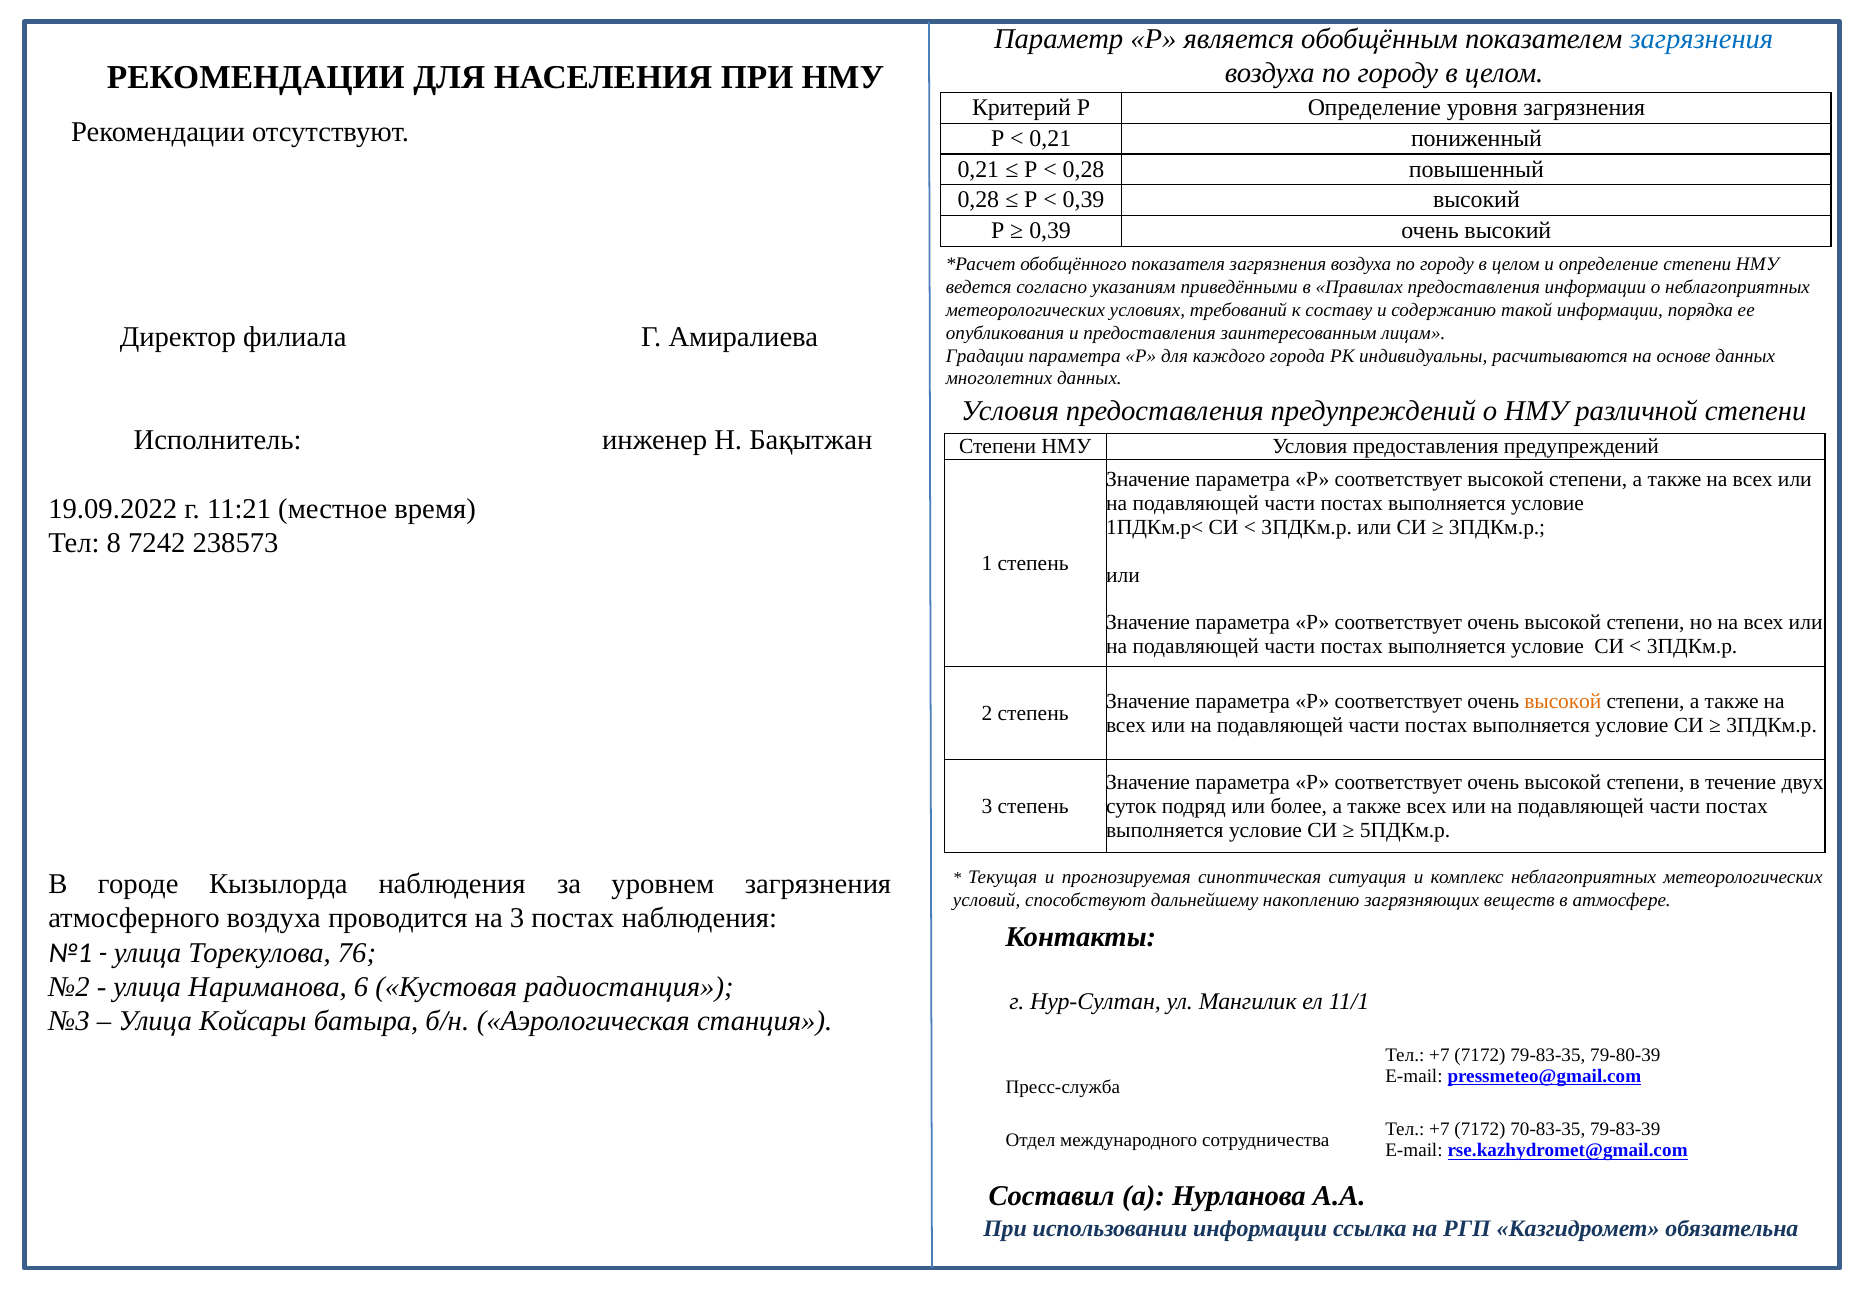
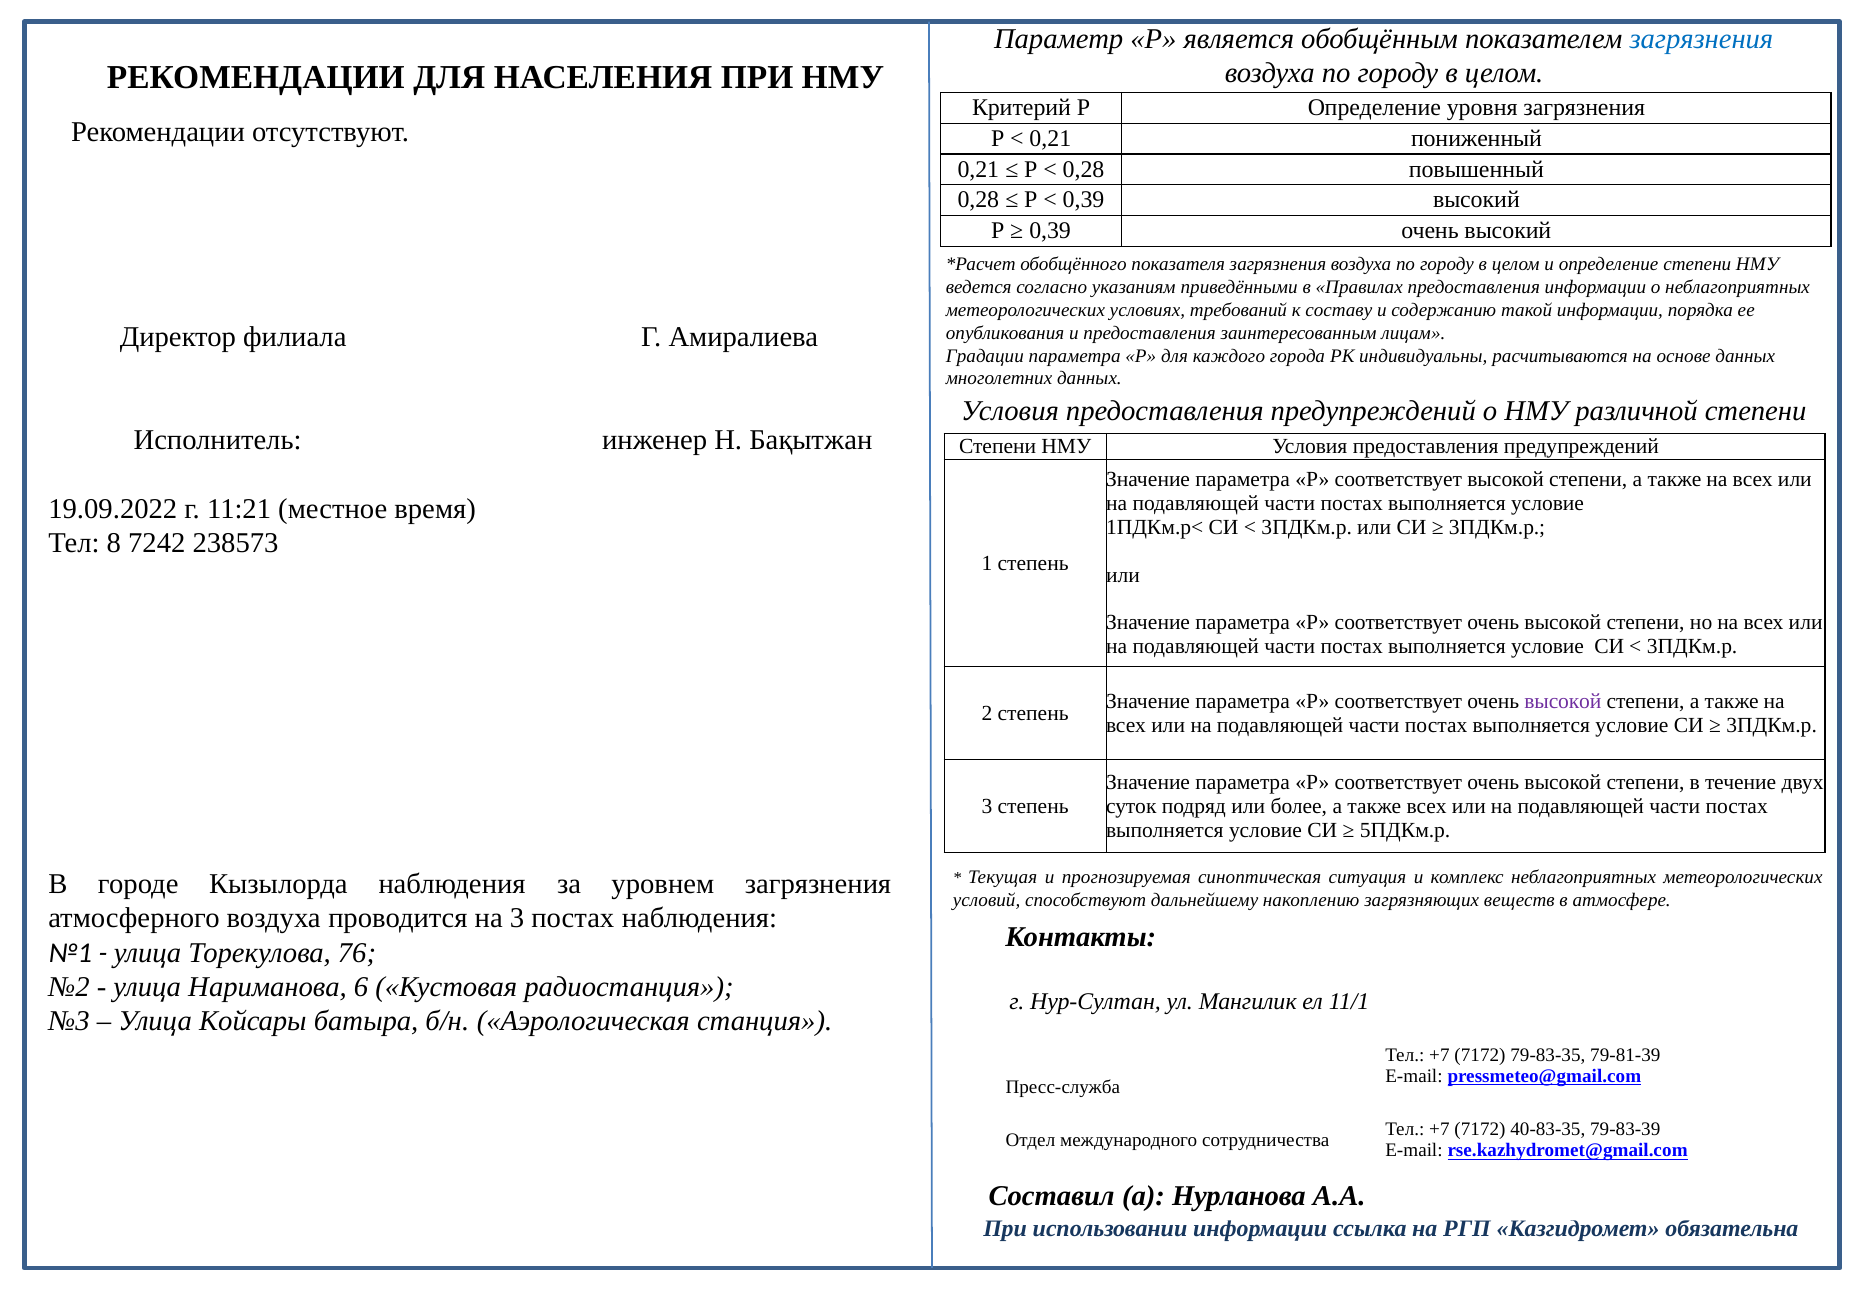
высокой at (1563, 701) colour: orange -> purple
79-80-39: 79-80-39 -> 79-81-39
70-83-35: 70-83-35 -> 40-83-35
